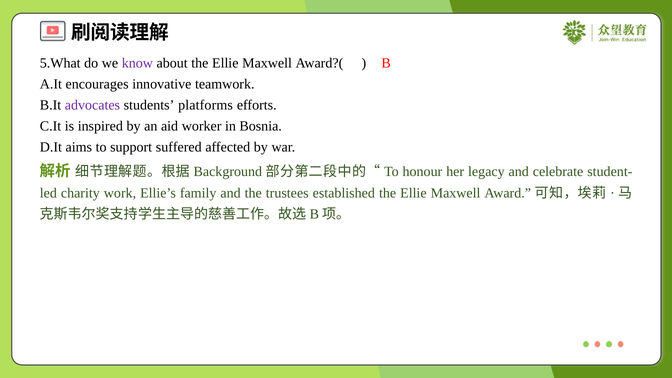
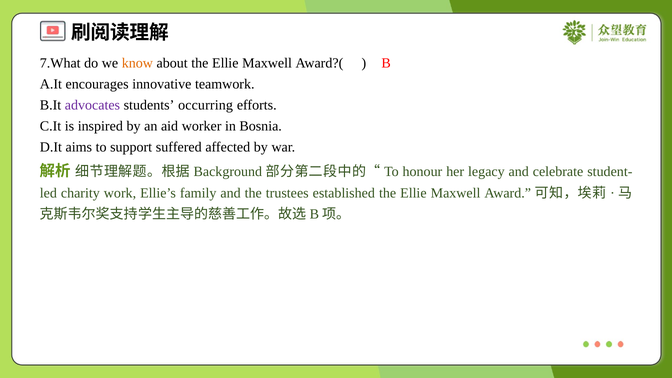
5.What: 5.What -> 7.What
know colour: purple -> orange
platforms: platforms -> occurring
